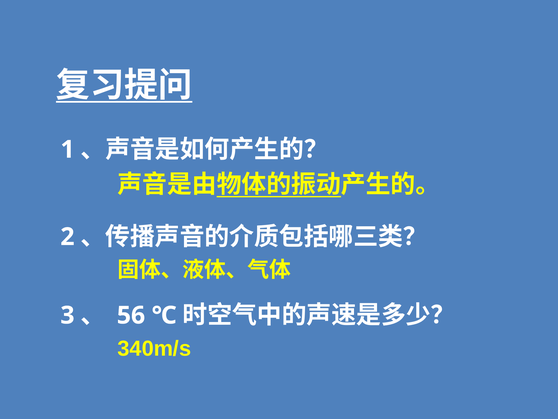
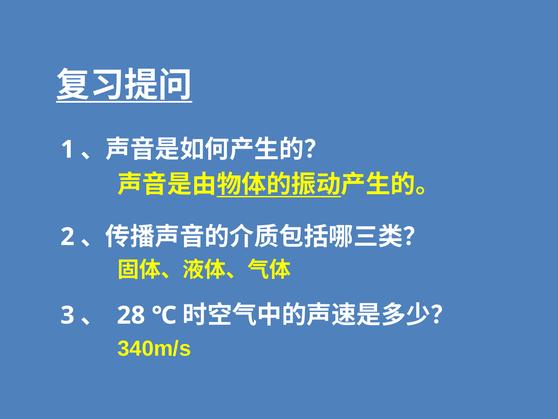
56: 56 -> 28
